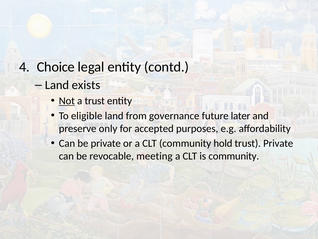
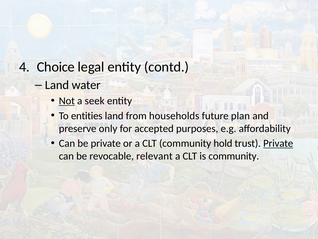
exists: exists -> water
a trust: trust -> seek
eligible: eligible -> entities
governance: governance -> households
later: later -> plan
Private at (278, 143) underline: none -> present
meeting: meeting -> relevant
